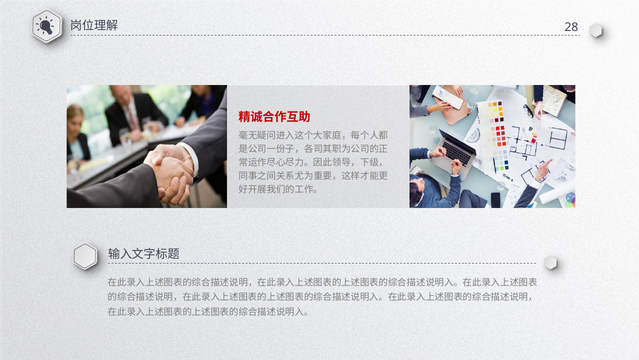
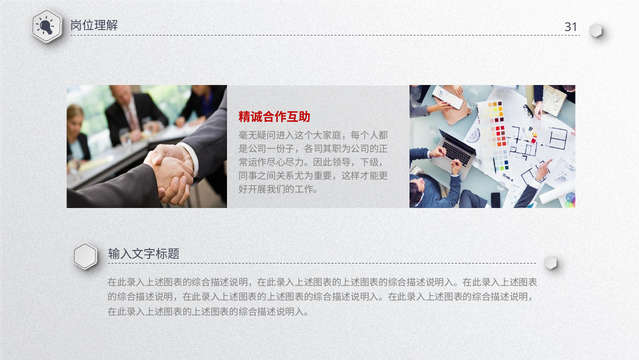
28: 28 -> 31
